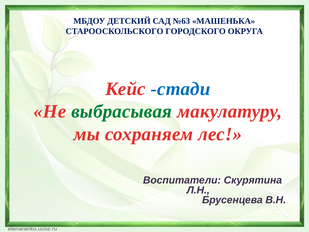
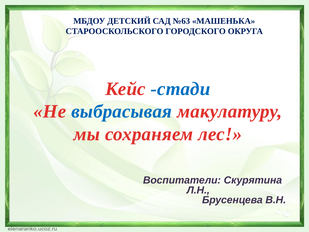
выбрасывая colour: green -> blue
